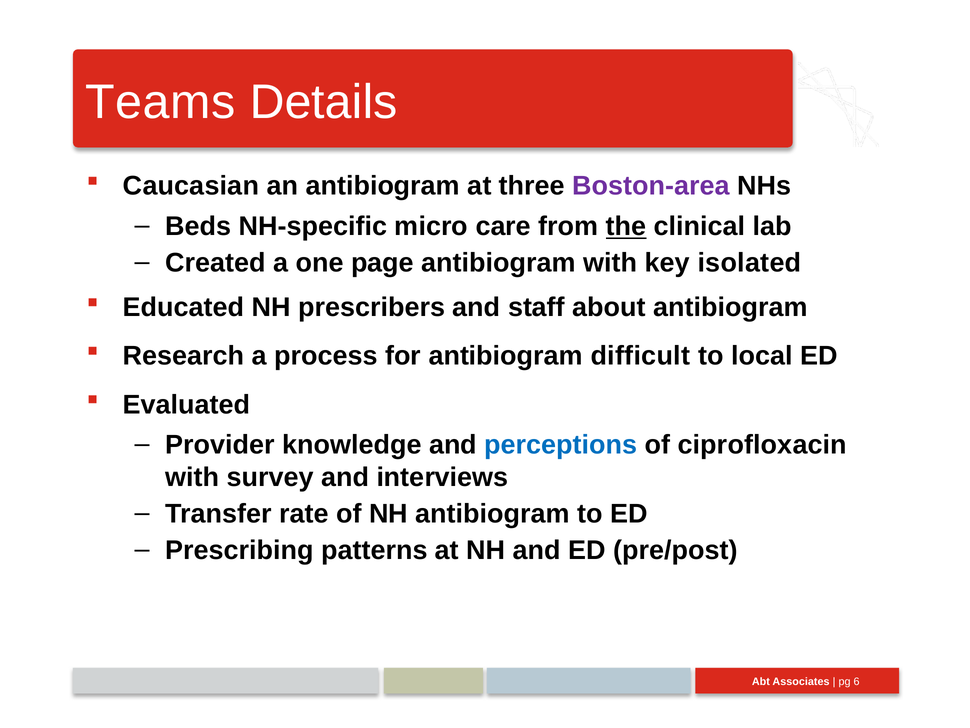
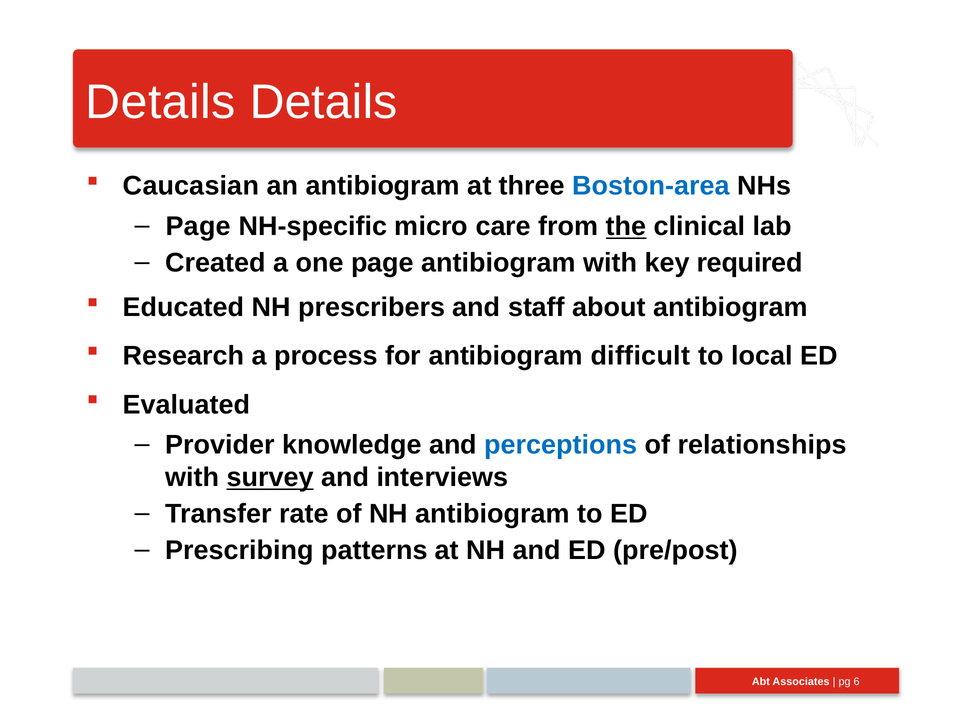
Teams at (160, 102): Teams -> Details
Boston-area colour: purple -> blue
Beds at (198, 226): Beds -> Page
isolated: isolated -> required
ciprofloxacin: ciprofloxacin -> relationships
survey underline: none -> present
